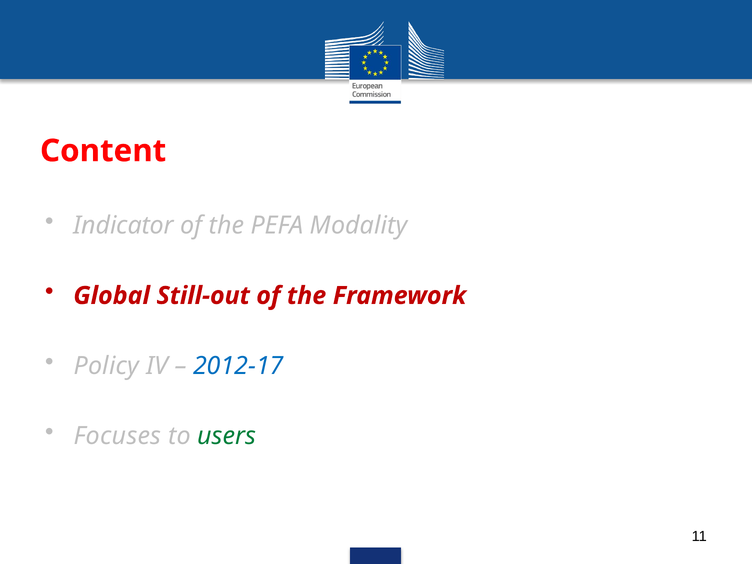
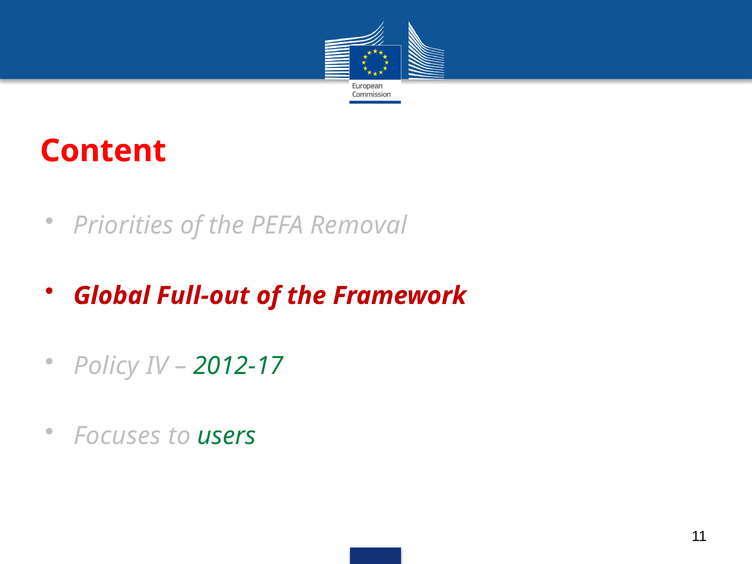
Indicator: Indicator -> Priorities
Modality: Modality -> Removal
Still-out: Still-out -> Full-out
2012-17 colour: blue -> green
